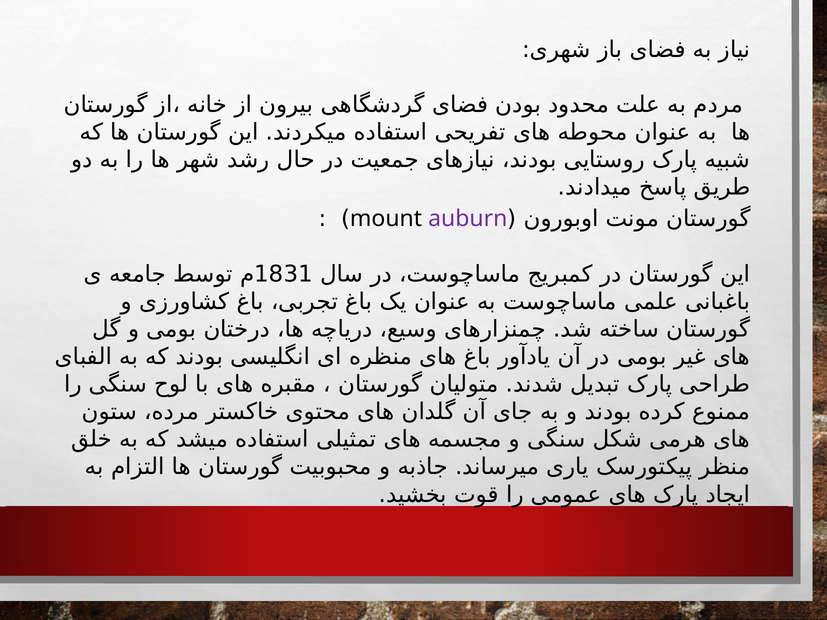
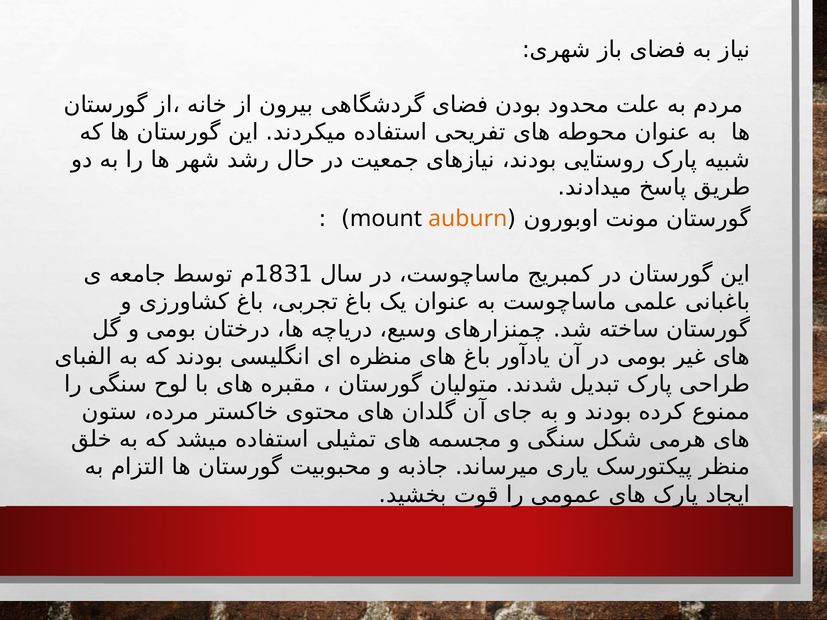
auburn colour: purple -> orange
